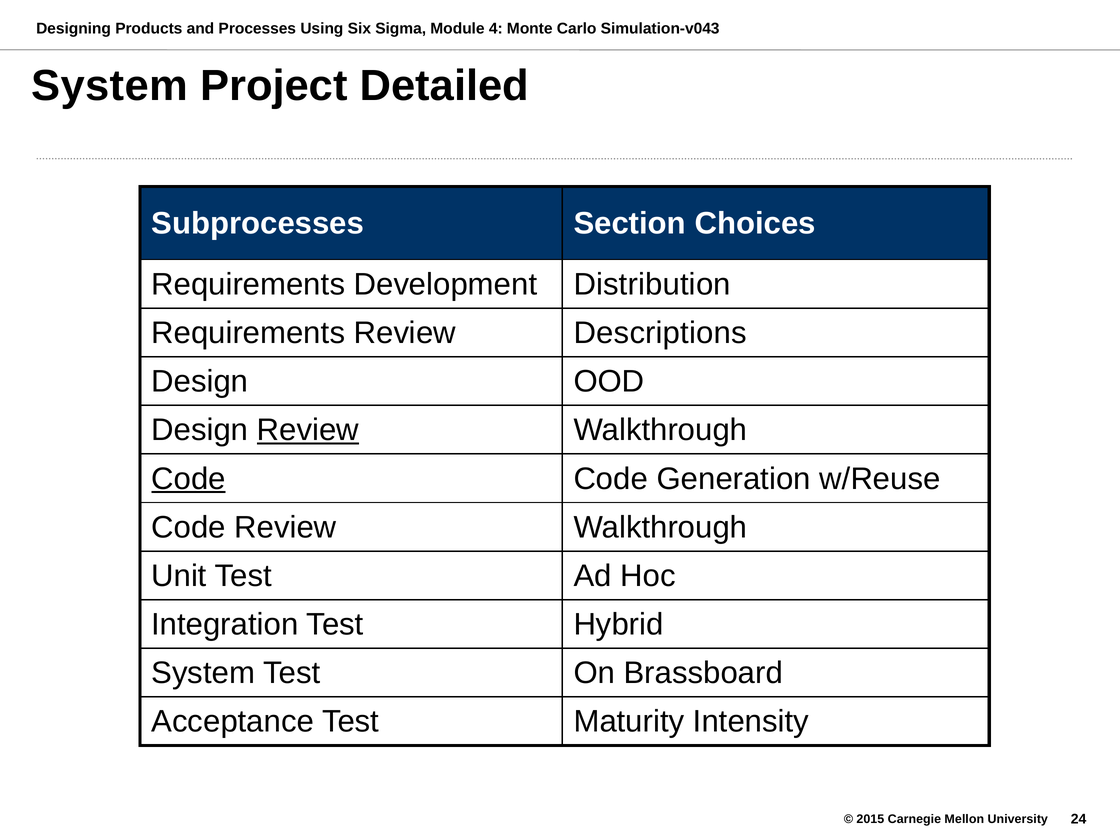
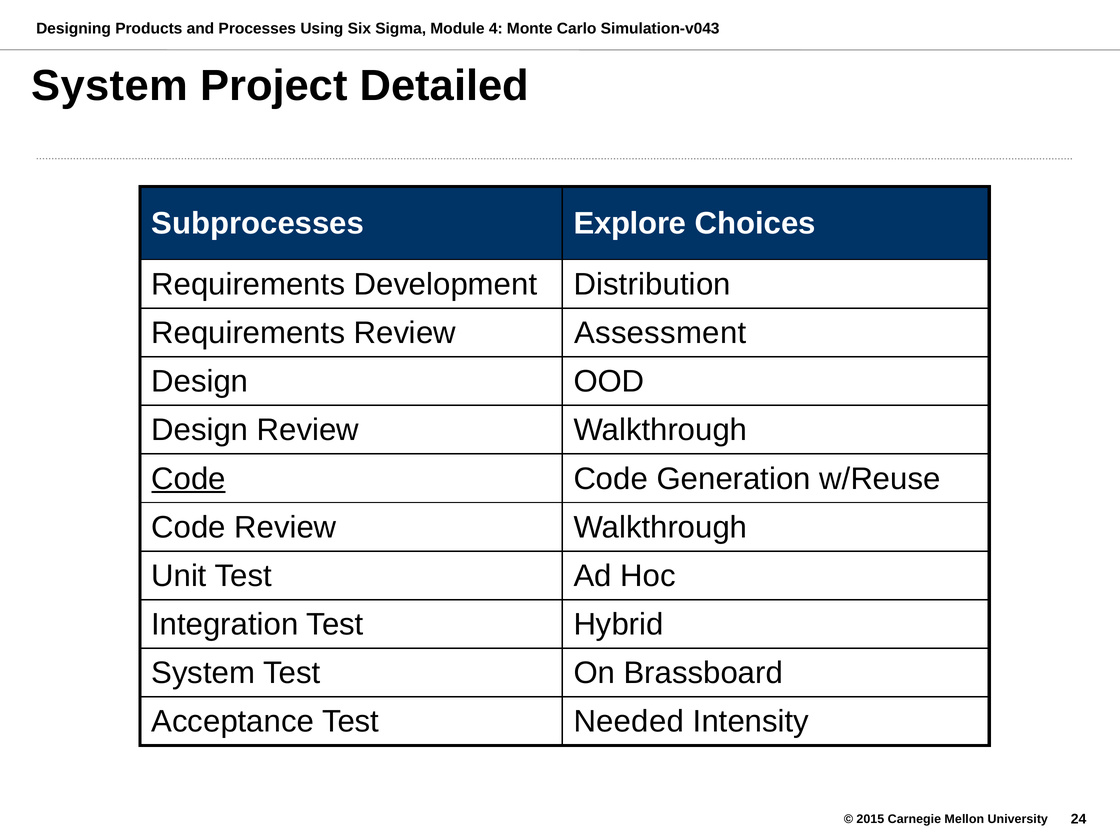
Section: Section -> Explore
Descriptions: Descriptions -> Assessment
Review at (308, 430) underline: present -> none
Maturity: Maturity -> Needed
